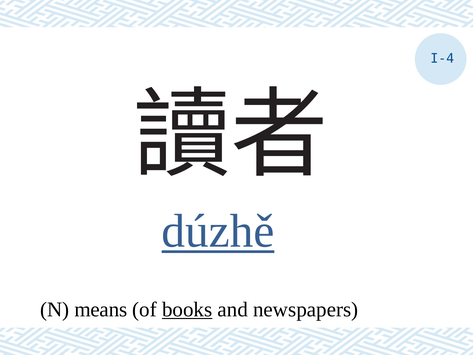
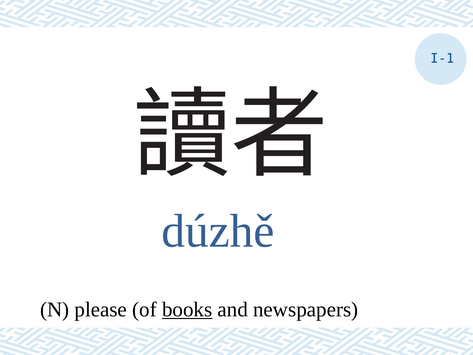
I-4: I-4 -> I-1
dúzhě underline: present -> none
means: means -> please
